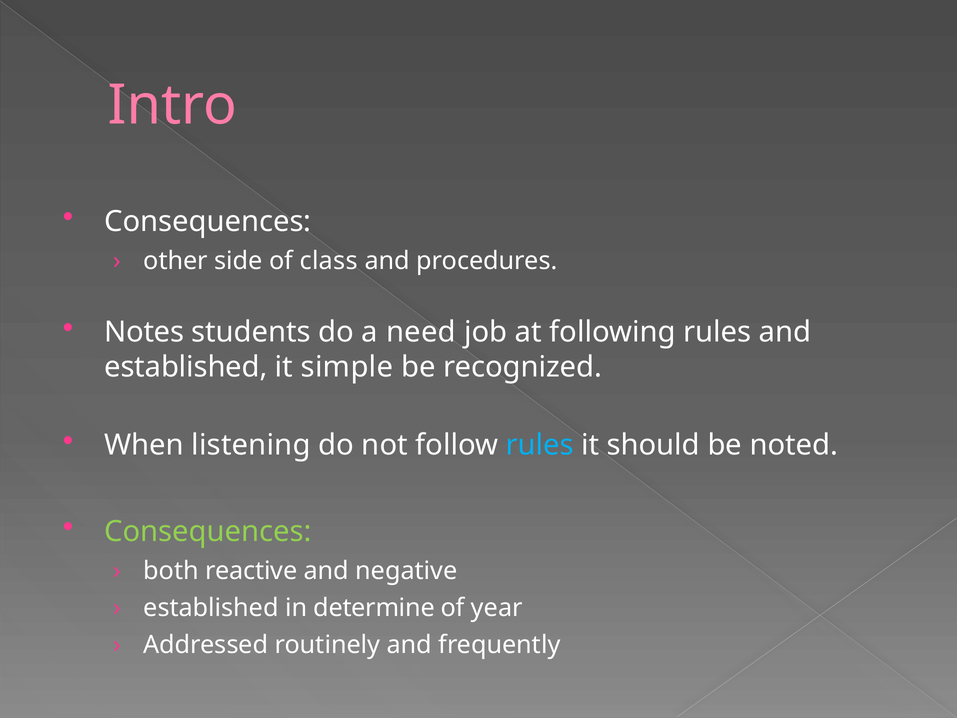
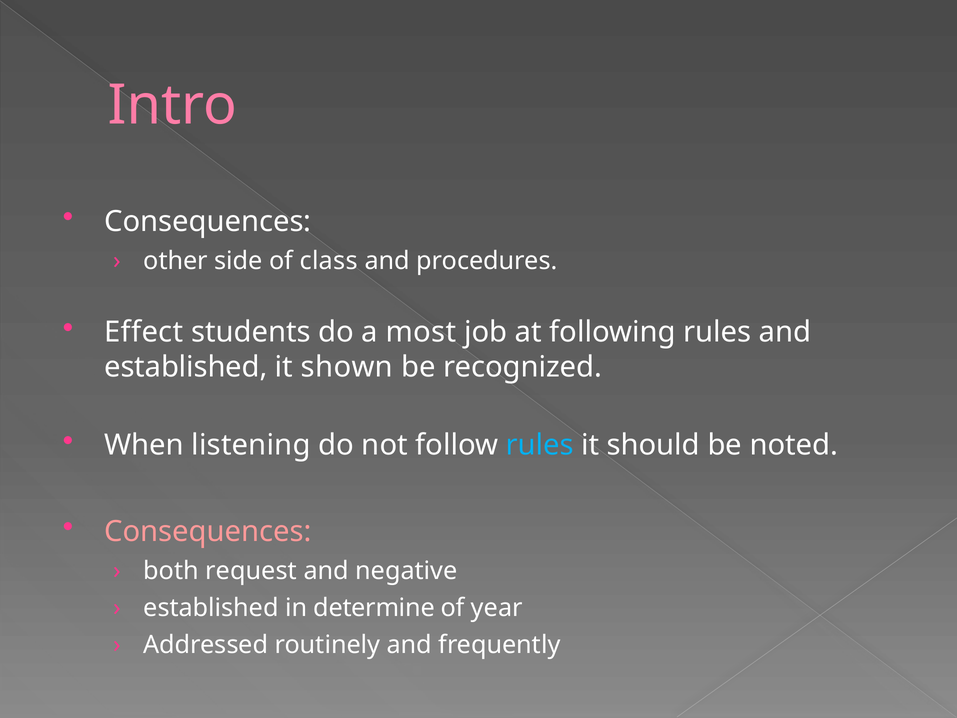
Notes: Notes -> Effect
need: need -> most
simple: simple -> shown
Consequences at (208, 531) colour: light green -> pink
reactive: reactive -> request
